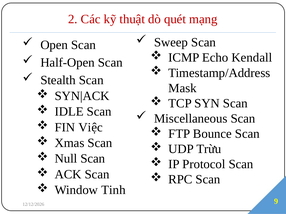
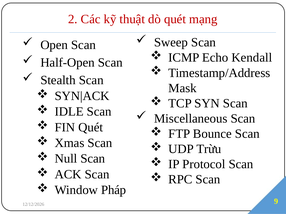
FIN Việc: Việc -> Quét
Tinh: Tinh -> Pháp
